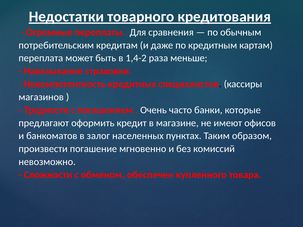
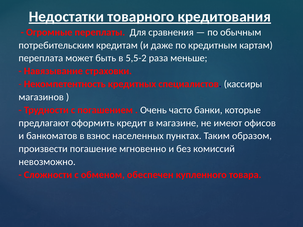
1,4-2: 1,4-2 -> 5,5-2
залог: залог -> взнос
